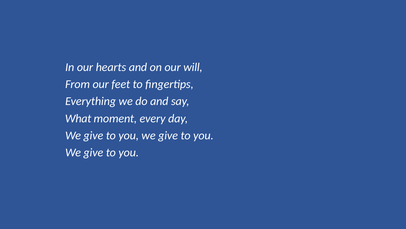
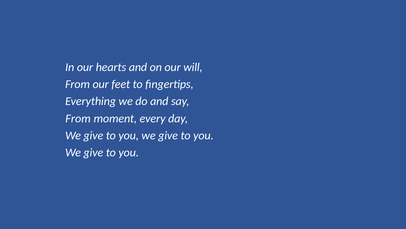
What at (78, 118): What -> From
